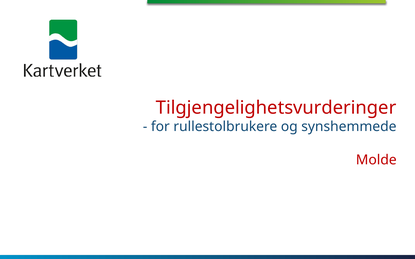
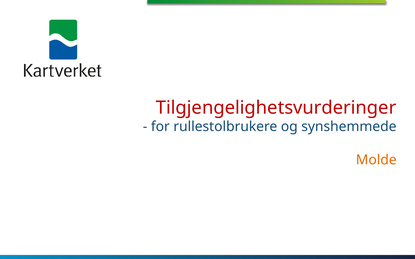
Molde colour: red -> orange
